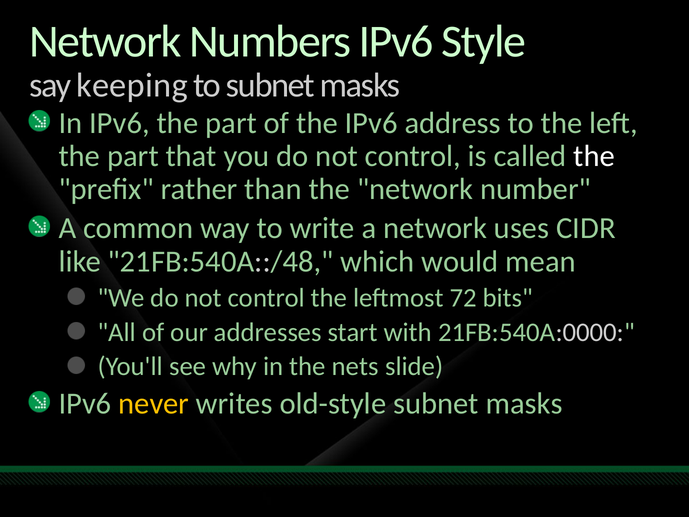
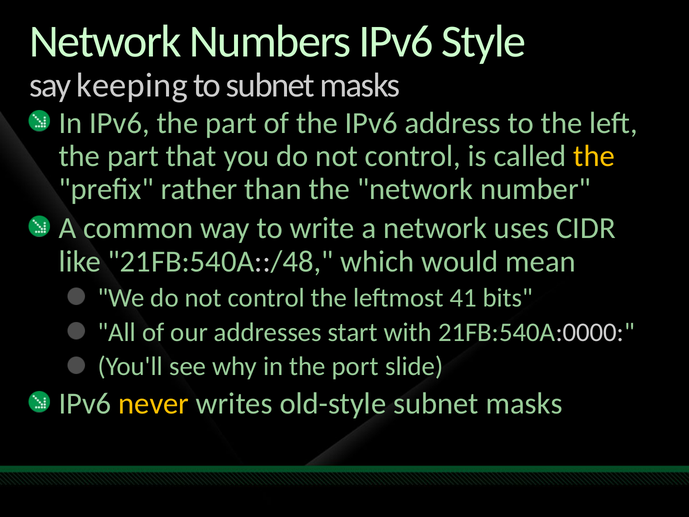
the at (594, 156) colour: white -> yellow
72: 72 -> 41
nets: nets -> port
